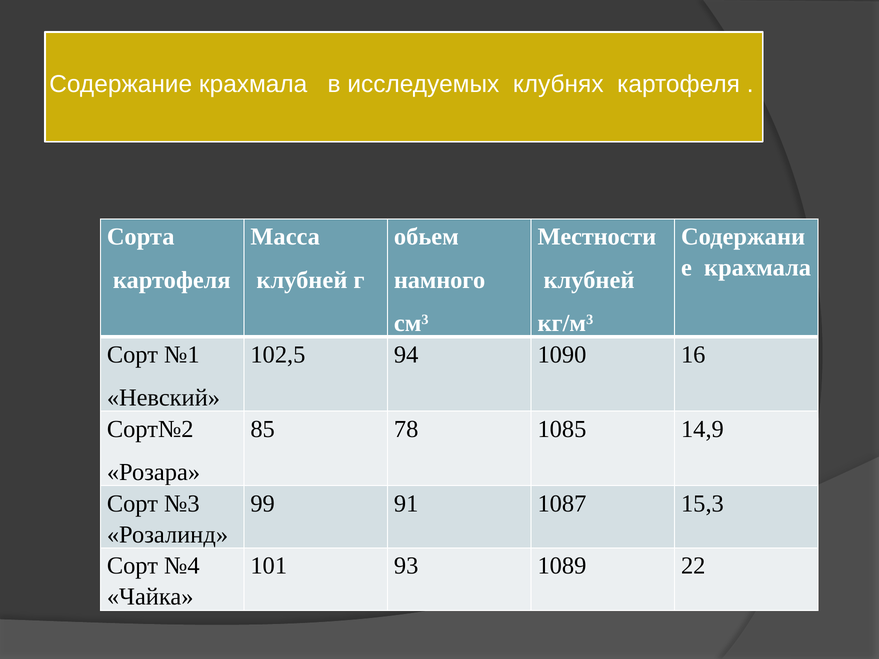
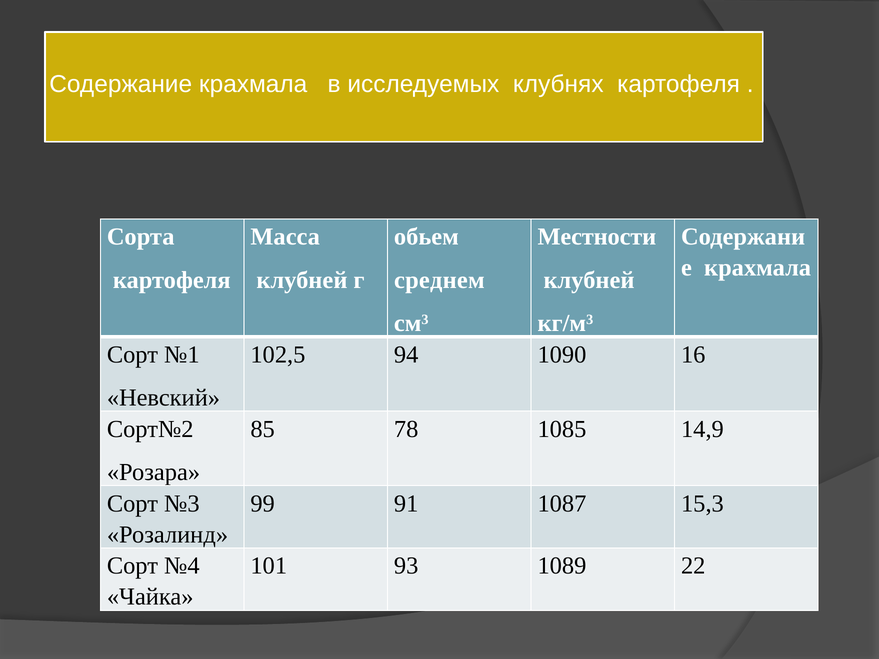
намного: намного -> среднем
